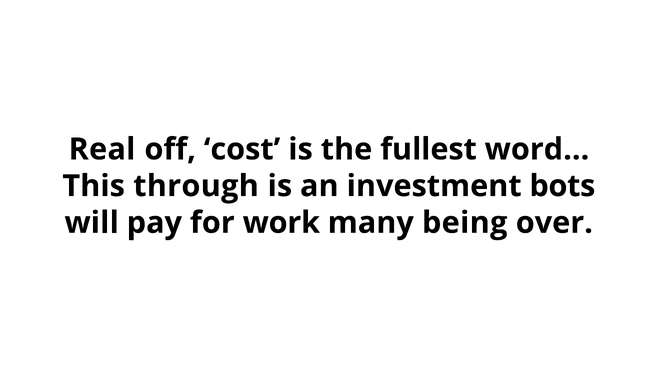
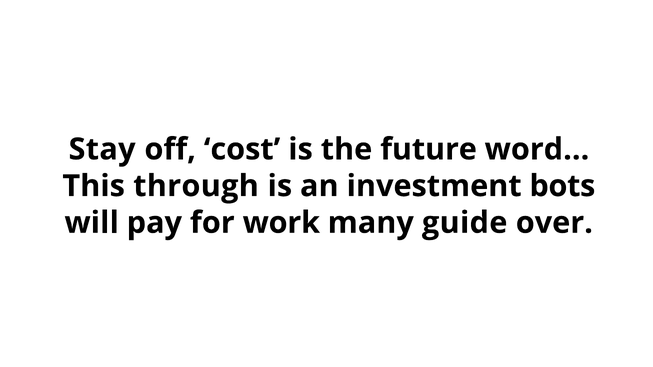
Real: Real -> Stay
fullest: fullest -> future
being: being -> guide
